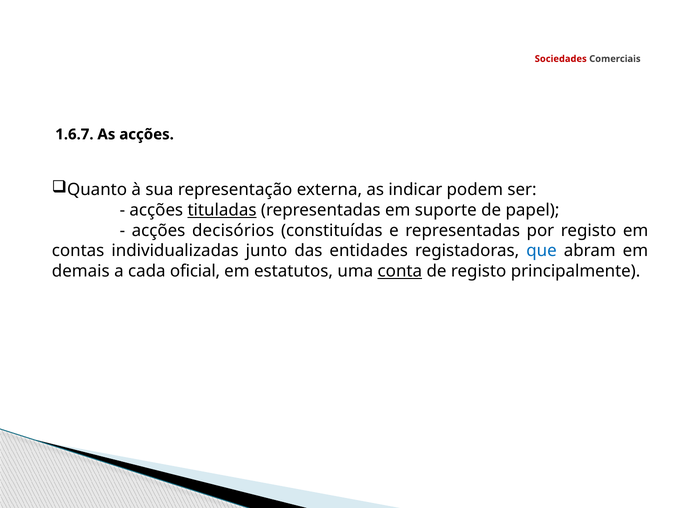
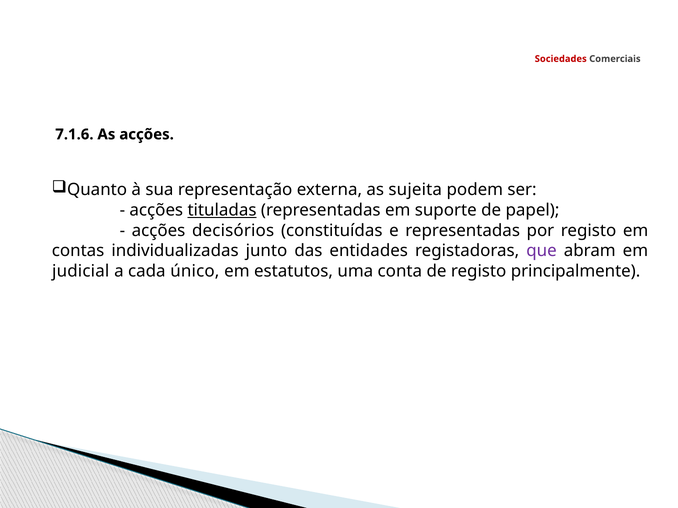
1.6.7: 1.6.7 -> 7.1.6
indicar: indicar -> sujeita
que colour: blue -> purple
demais: demais -> judicial
oficial: oficial -> único
conta underline: present -> none
